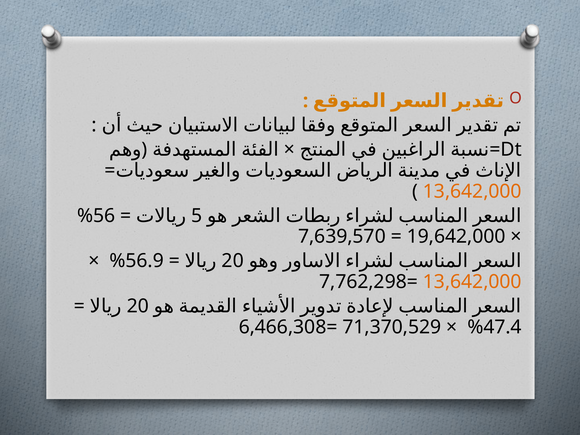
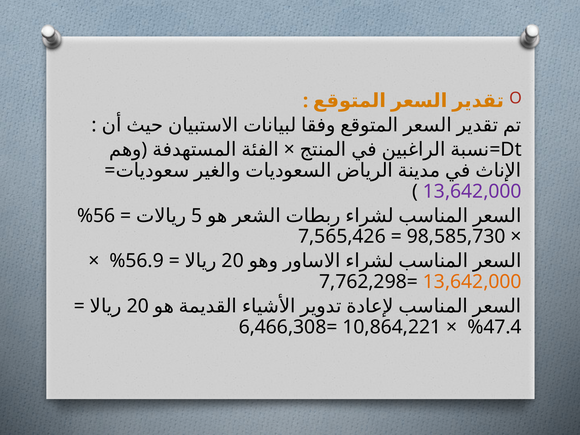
13,642,000 at (472, 191) colour: orange -> purple
7,639,570: 7,639,570 -> 7,565,426
19,642,000: 19,642,000 -> 98,585,730
71,370,529: 71,370,529 -> 10,864,221
